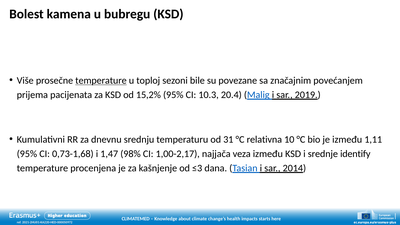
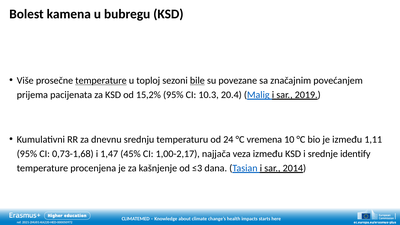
bile underline: none -> present
31: 31 -> 24
relativna: relativna -> vremena
98%: 98% -> 45%
